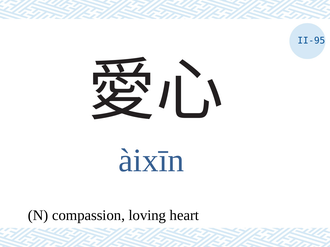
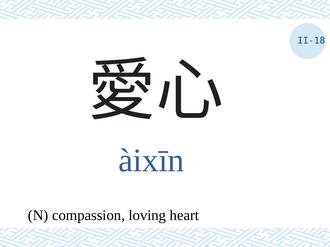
II-95: II-95 -> II-18
